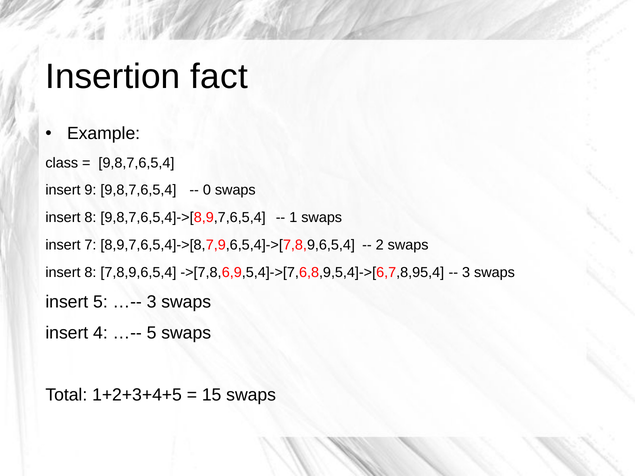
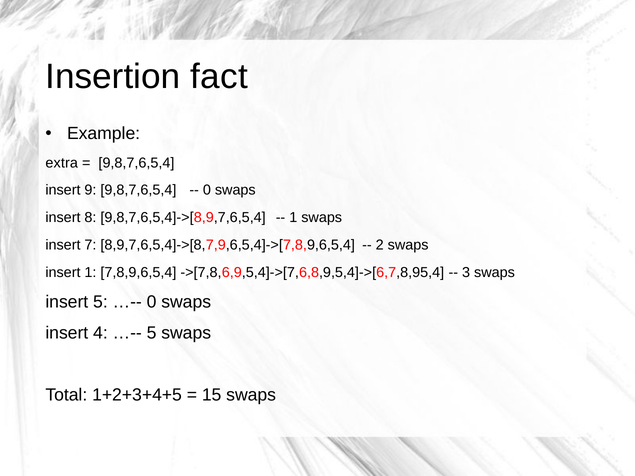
class: class -> extra
8 at (90, 273): 8 -> 1
3 at (152, 302): 3 -> 0
